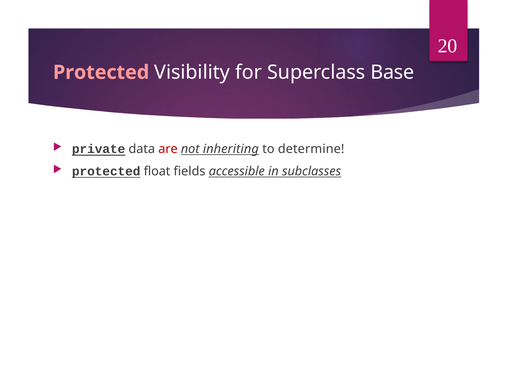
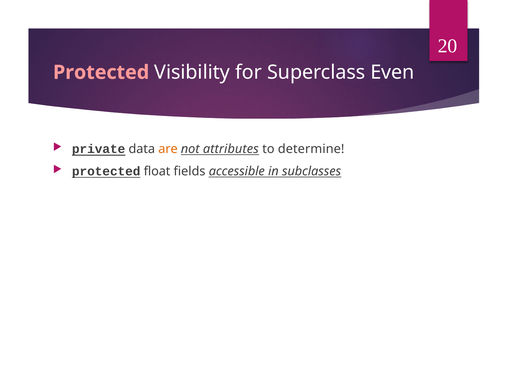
Base: Base -> Even
are colour: red -> orange
inheriting: inheriting -> attributes
